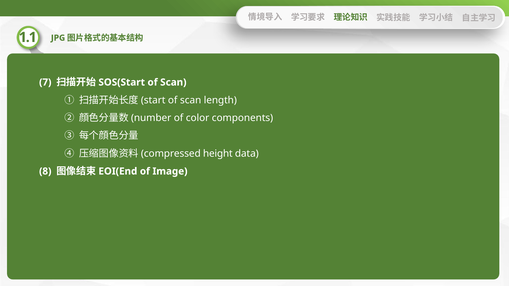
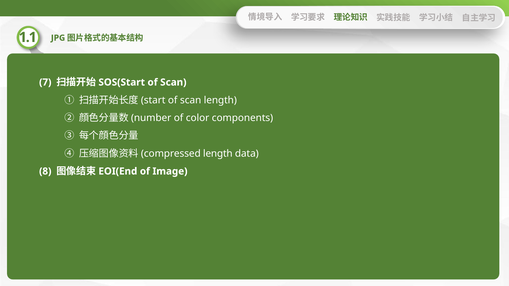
height at (218, 154): height -> length
